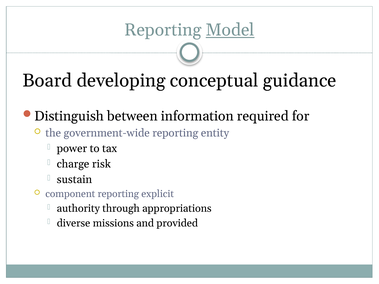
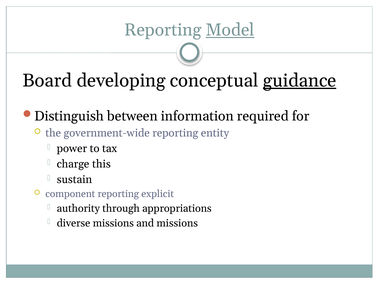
guidance underline: none -> present
risk: risk -> this
and provided: provided -> missions
